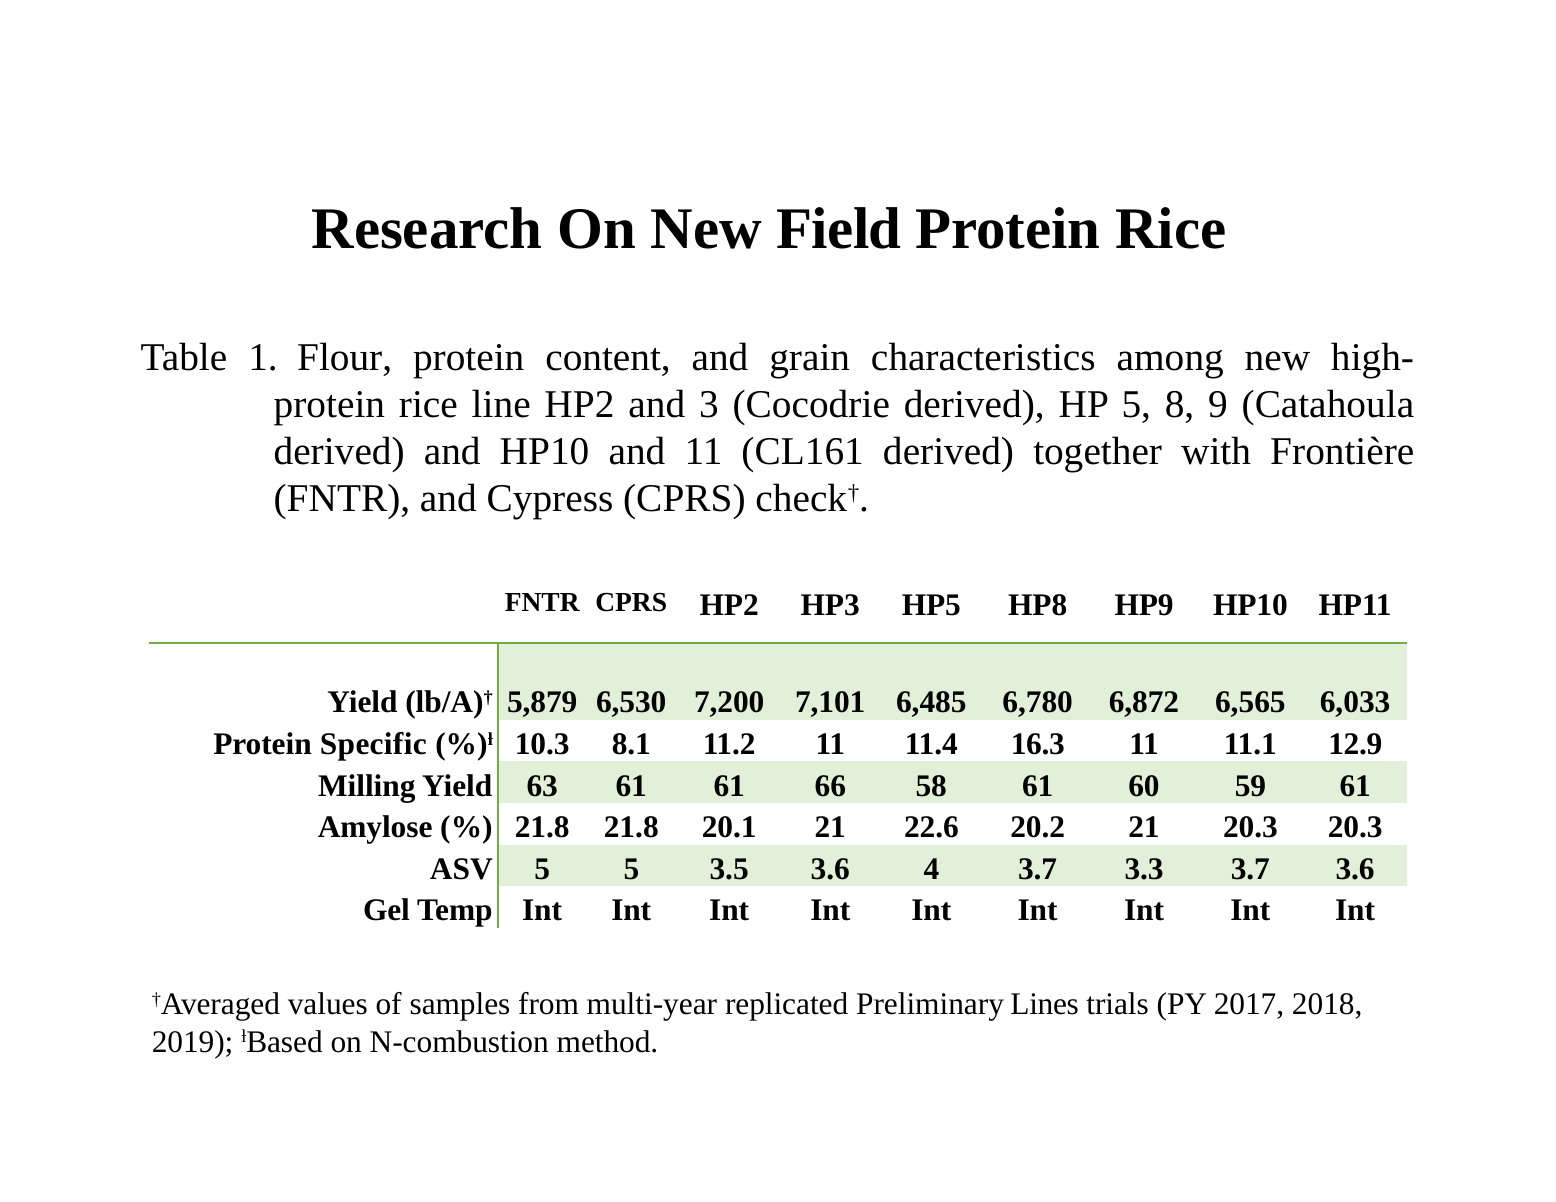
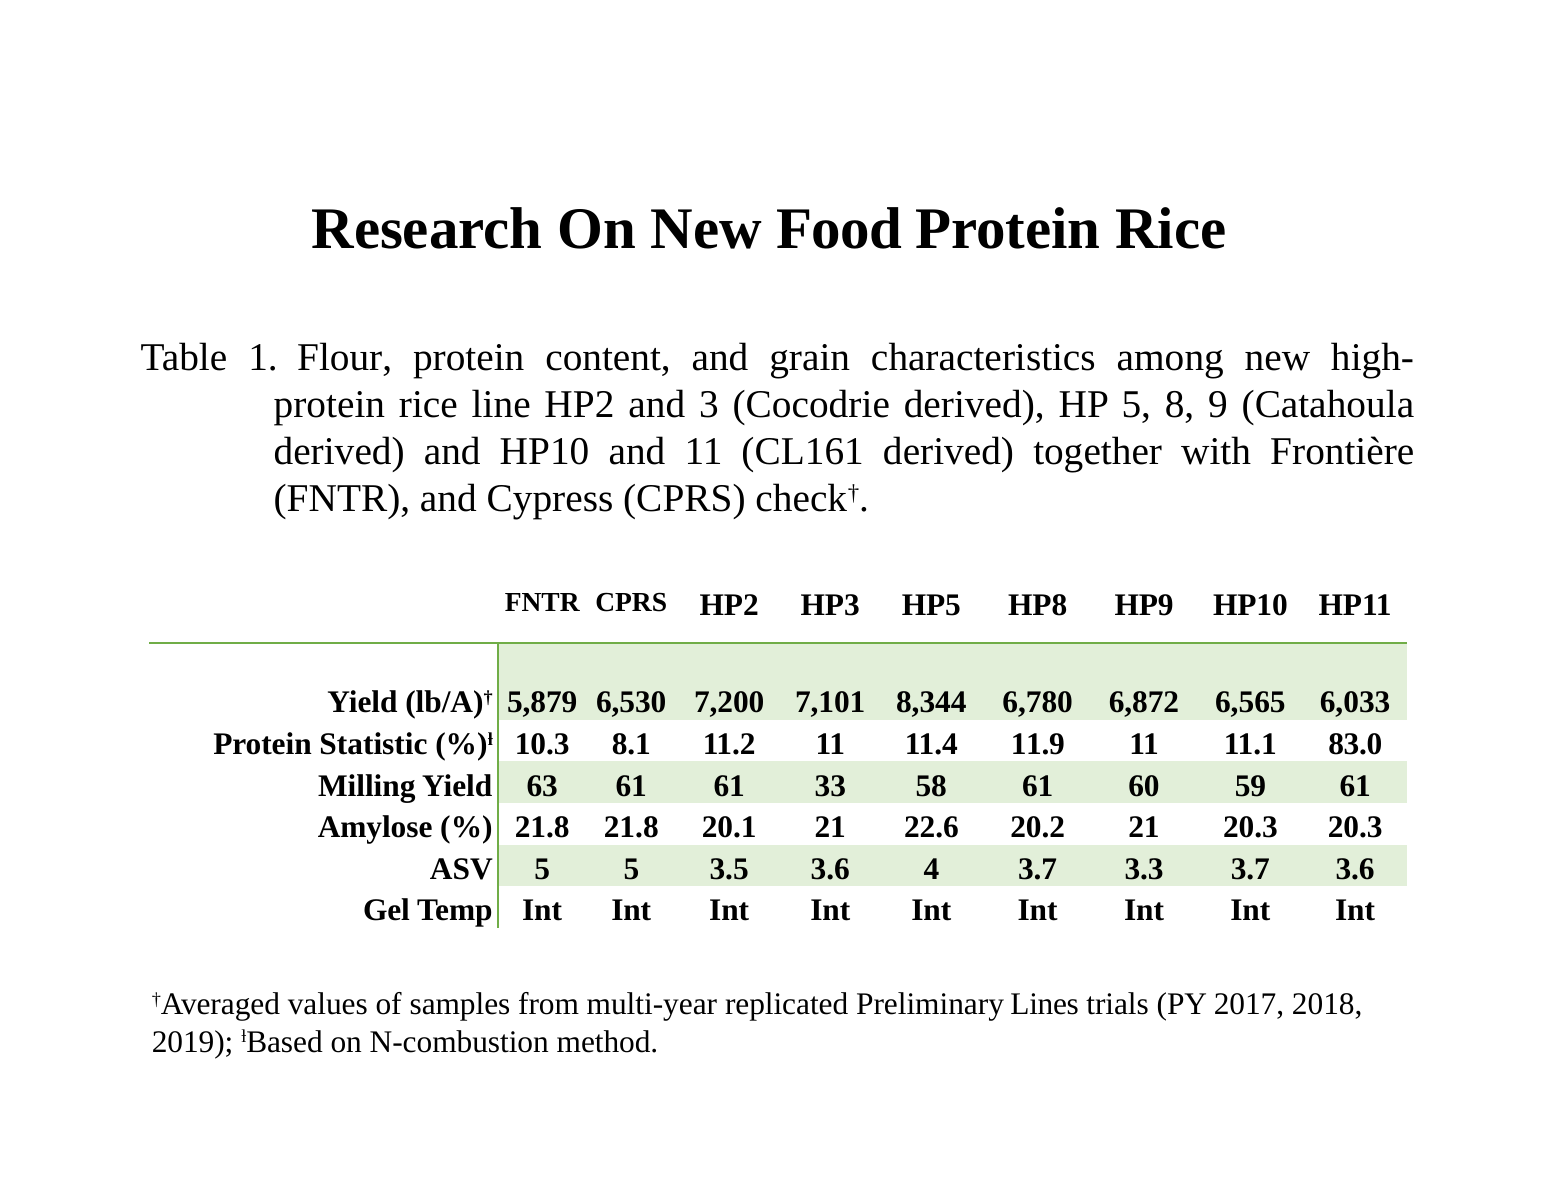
Field: Field -> Food
6,485: 6,485 -> 8,344
Specific: Specific -> Statistic
16.3: 16.3 -> 11.9
12.9: 12.9 -> 83.0
66: 66 -> 33
